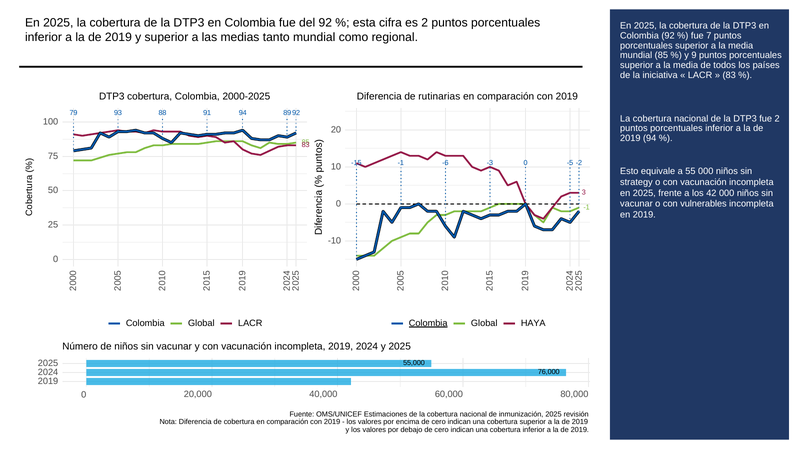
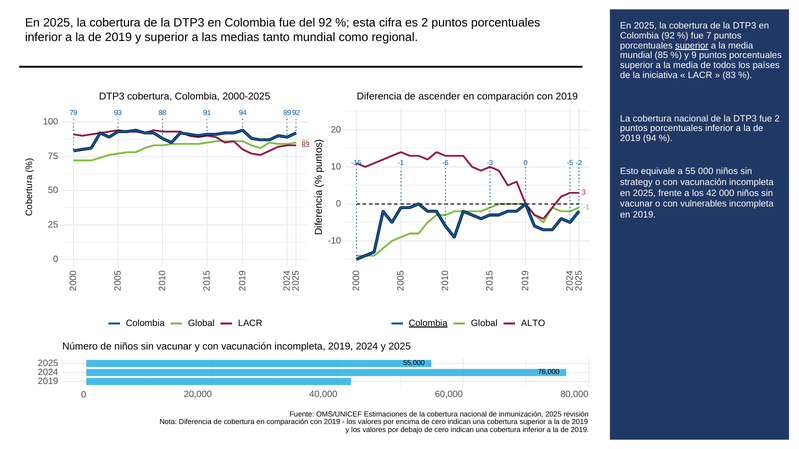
superior at (692, 46) underline: none -> present
rutinarias: rutinarias -> ascender
HAYA: HAYA -> ALTO
